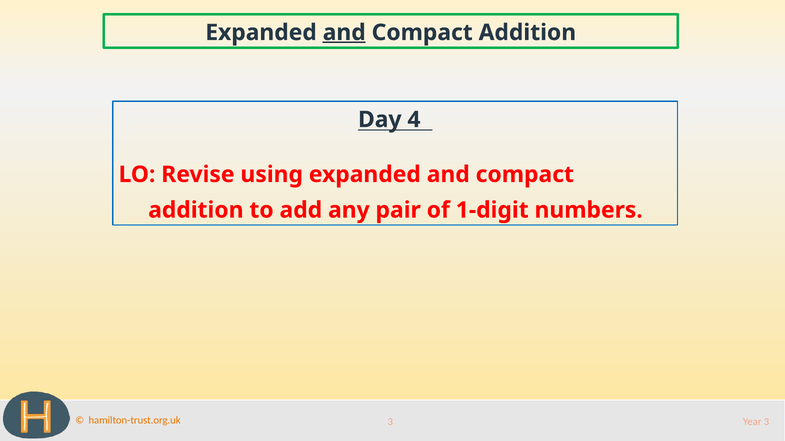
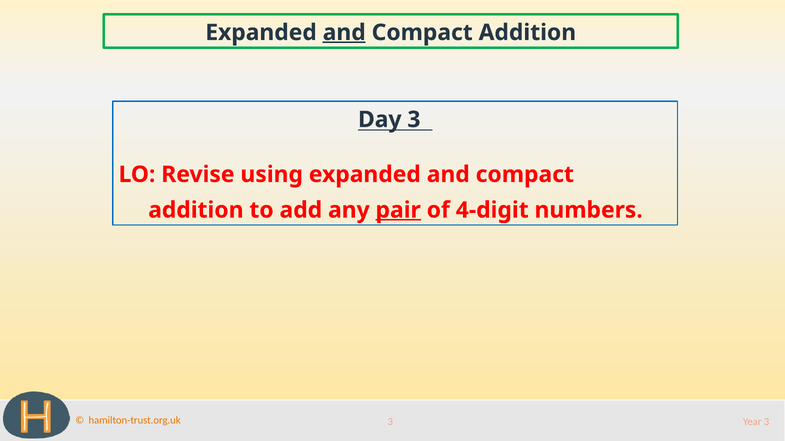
Day 4: 4 -> 3
pair underline: none -> present
1-digit: 1-digit -> 4-digit
